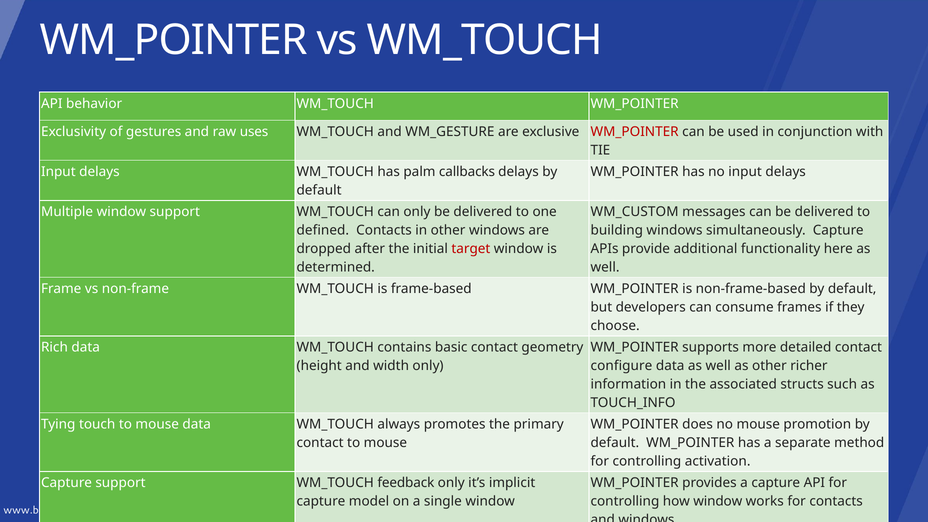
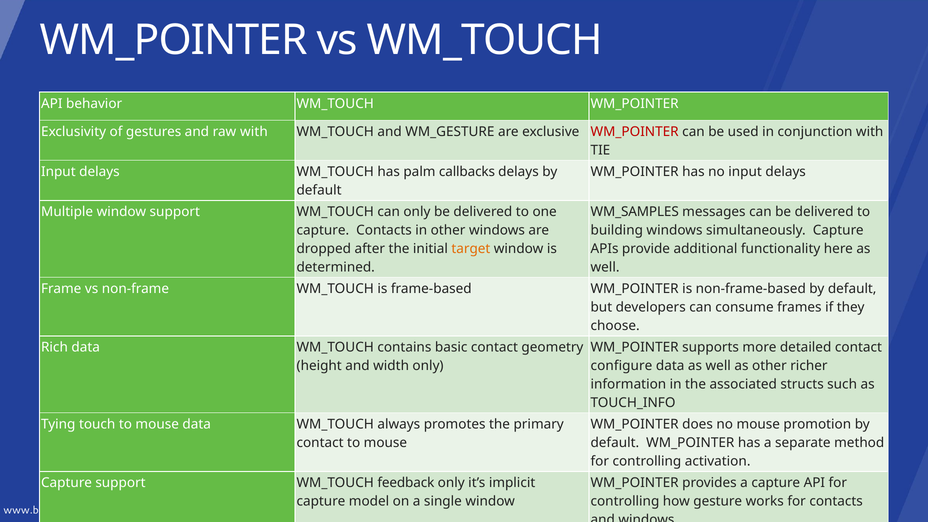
raw uses: uses -> with
WM_CUSTOM: WM_CUSTOM -> WM_SAMPLES
defined at (323, 230): defined -> capture
target colour: red -> orange
how window: window -> gesture
